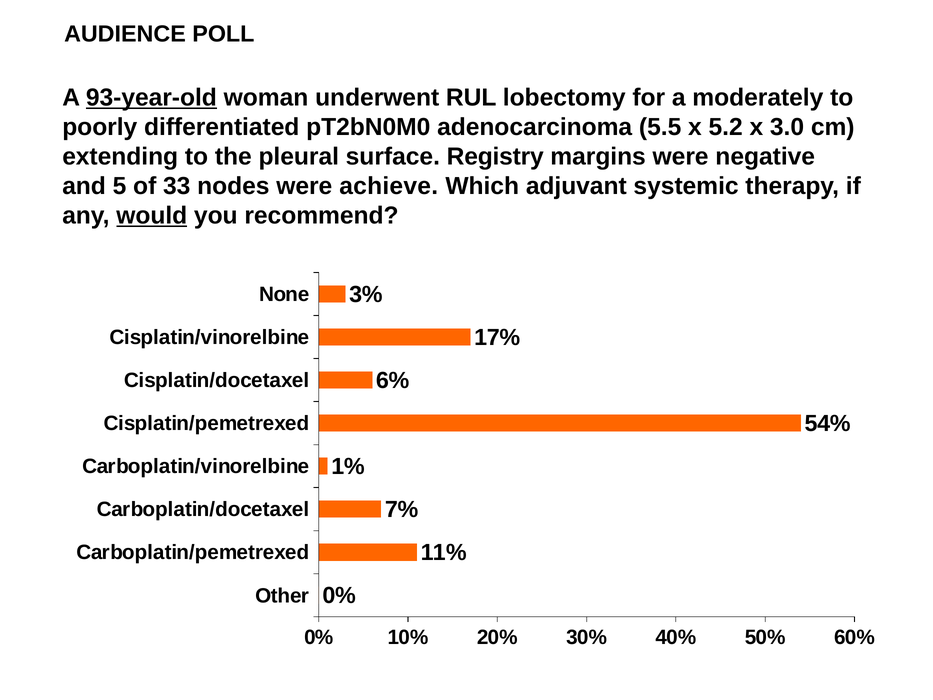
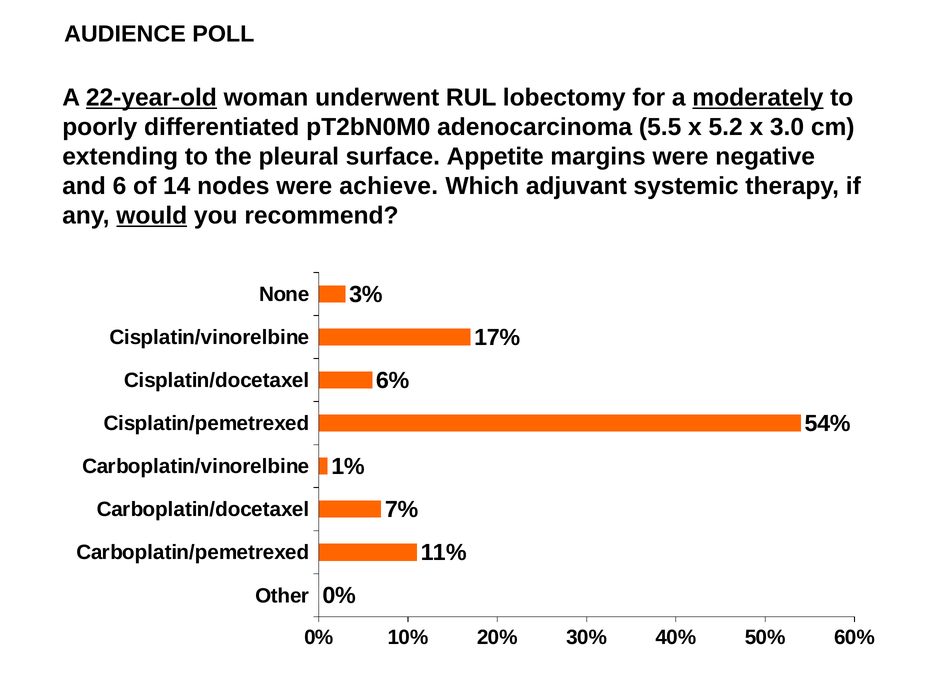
93-year-old: 93-year-old -> 22-year-old
moderately underline: none -> present
Registry: Registry -> Appetite
5: 5 -> 6
33: 33 -> 14
